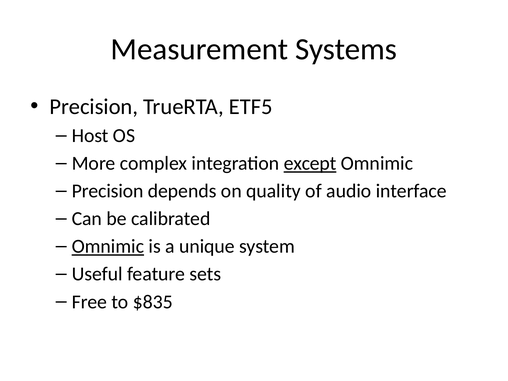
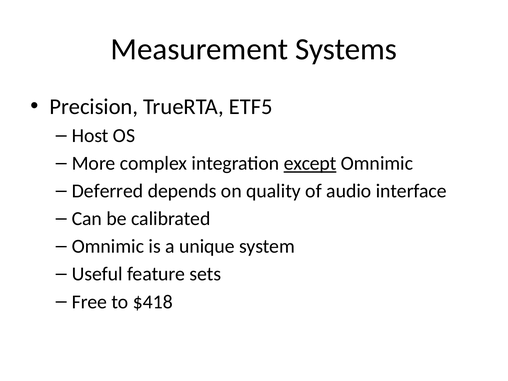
Precision at (108, 191): Precision -> Deferred
Omnimic at (108, 246) underline: present -> none
$835: $835 -> $418
